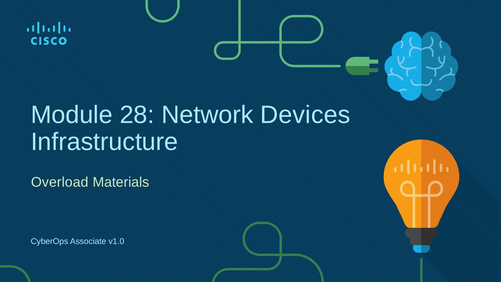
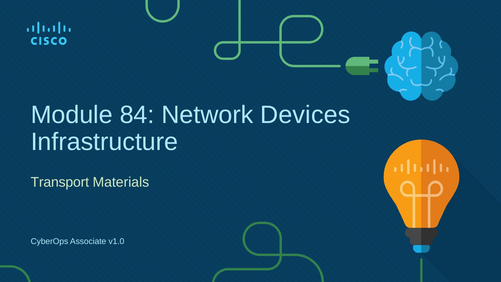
28: 28 -> 84
Overload: Overload -> Transport
